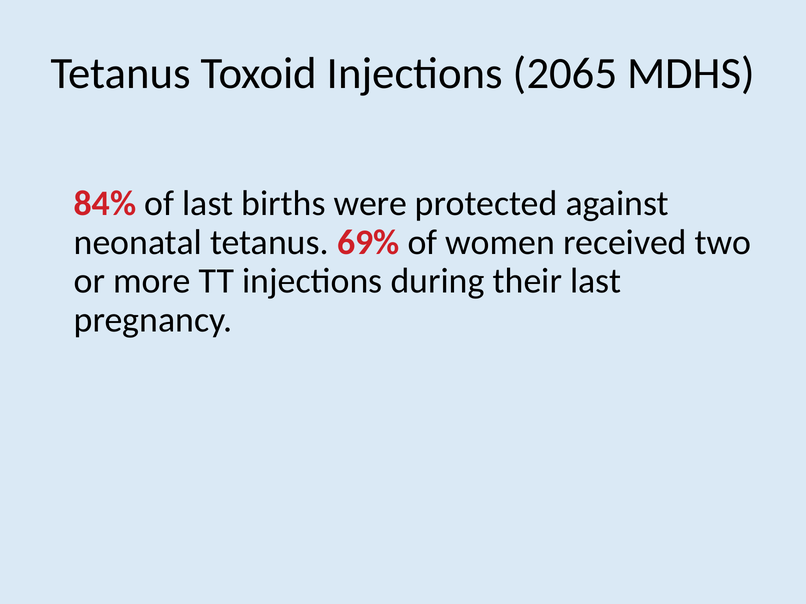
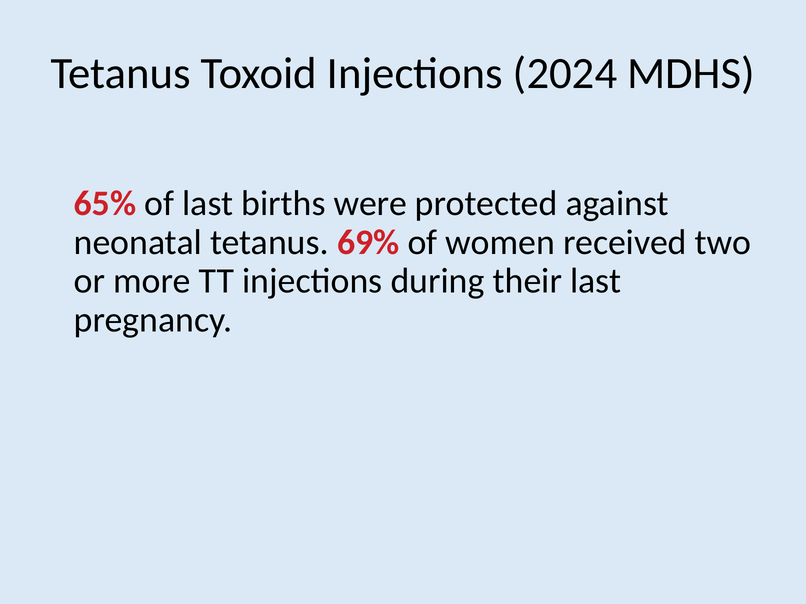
2065: 2065 -> 2024
84%: 84% -> 65%
